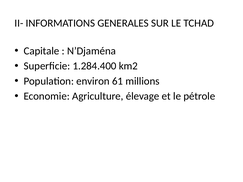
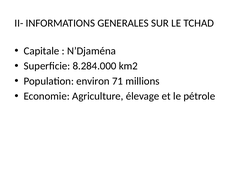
1.284.400: 1.284.400 -> 8.284.000
61: 61 -> 71
